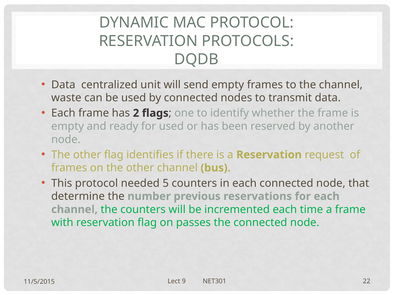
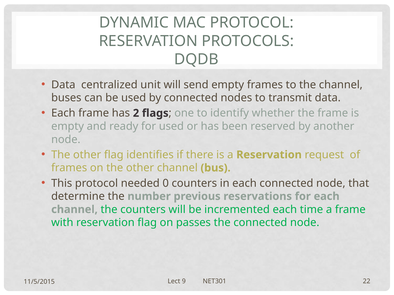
waste: waste -> buses
5: 5 -> 0
